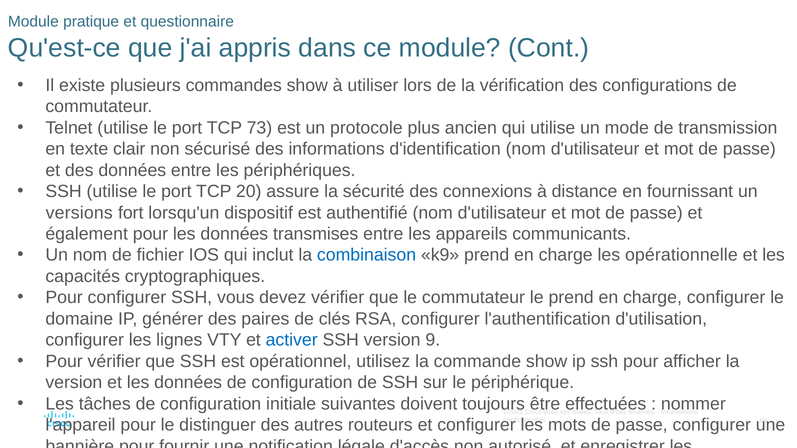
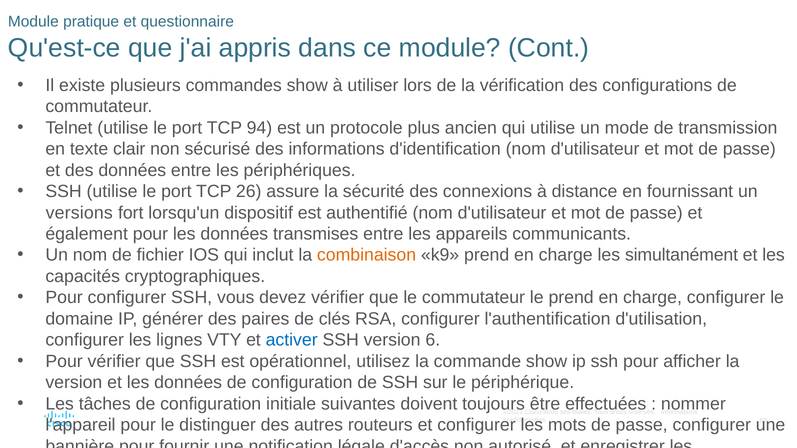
73: 73 -> 94
20: 20 -> 26
combinaison colour: blue -> orange
opérationnelle: opérationnelle -> simultanément
9: 9 -> 6
